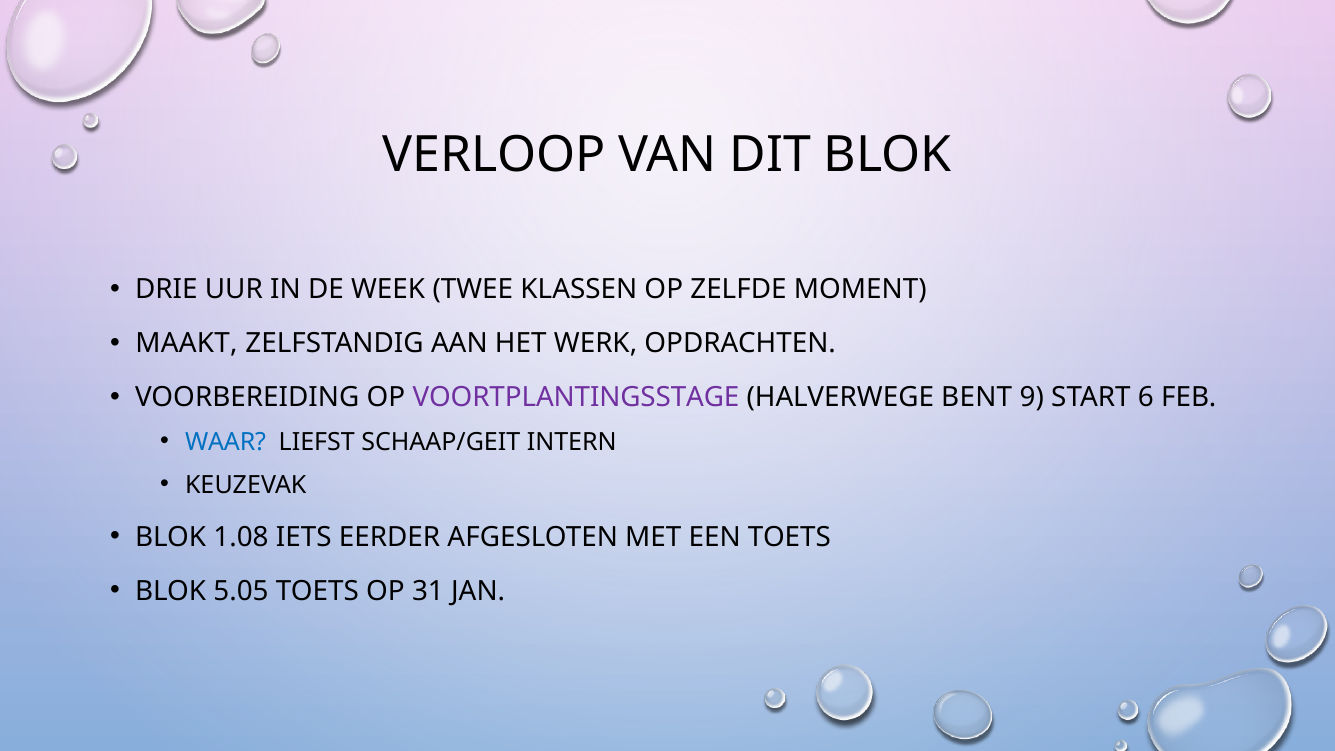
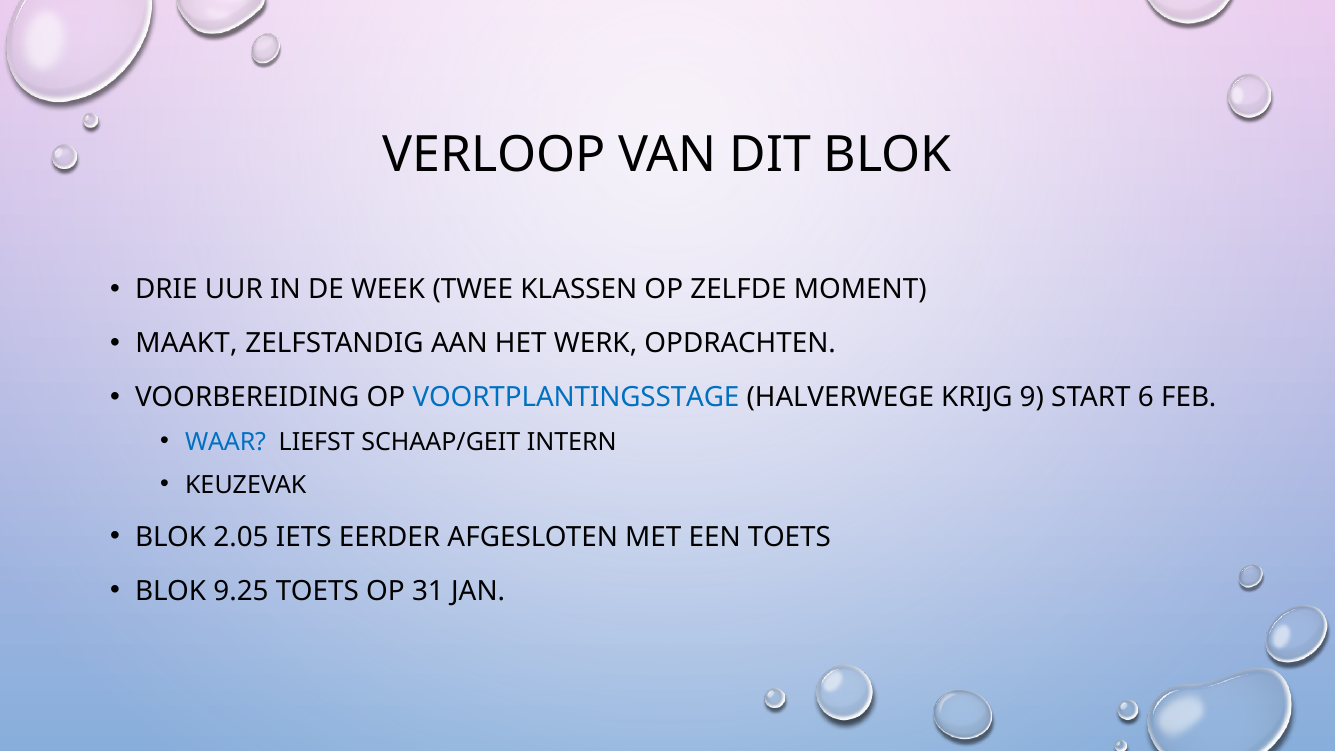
VOORTPLANTINGSSTAGE colour: purple -> blue
BENT: BENT -> KRIJG
1.08: 1.08 -> 2.05
5.05: 5.05 -> 9.25
